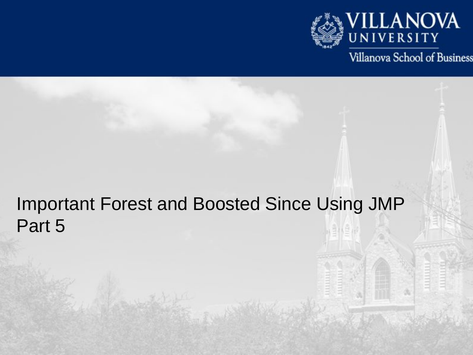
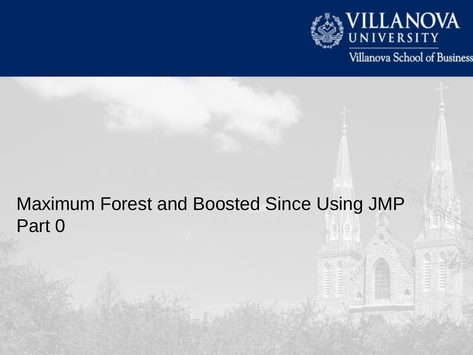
Important: Important -> Maximum
5: 5 -> 0
